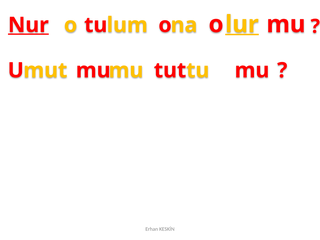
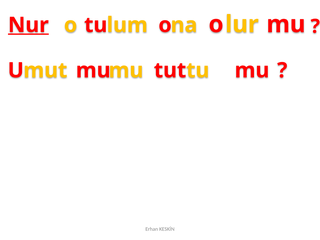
lur underline: present -> none
